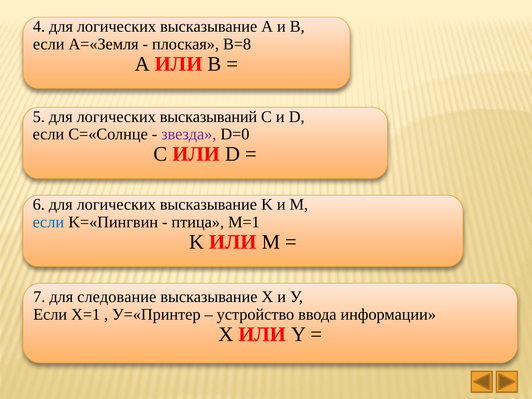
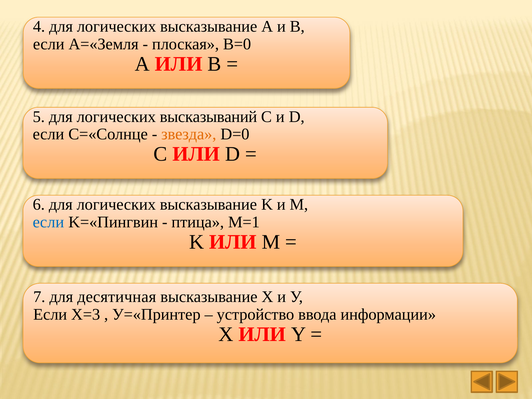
В=8: В=8 -> В=0
звезда colour: purple -> orange
следование: следование -> десятичная
Х=1: Х=1 -> Х=3
